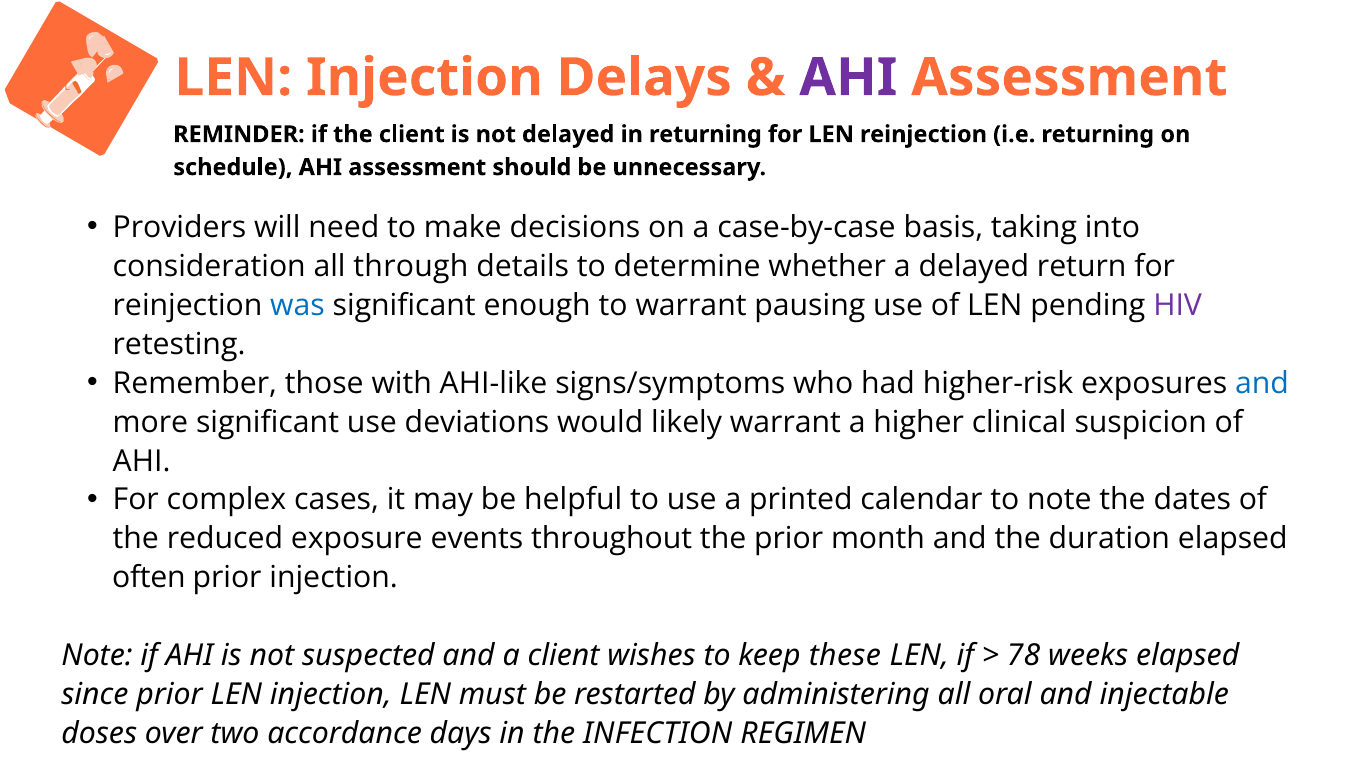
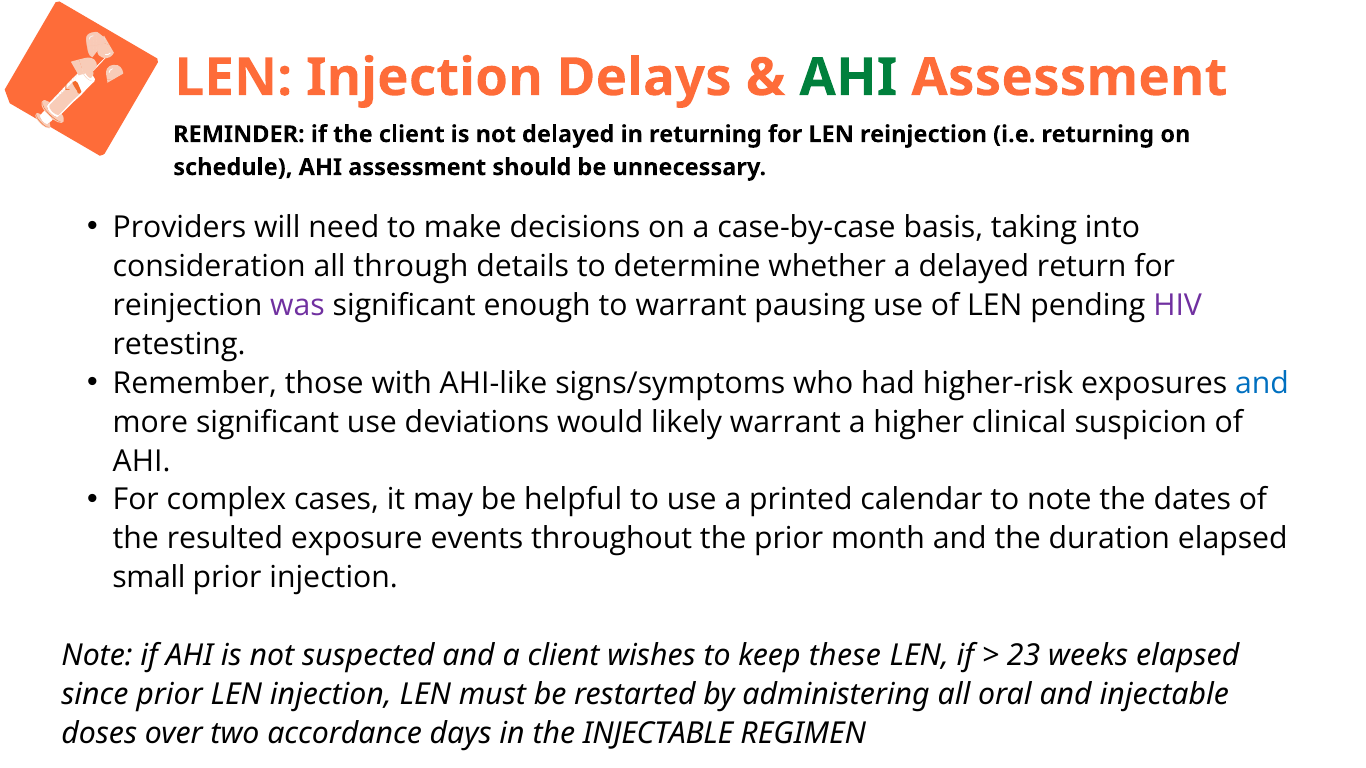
AHI at (848, 78) colour: purple -> green
was colour: blue -> purple
reduced: reduced -> resulted
often: often -> small
78: 78 -> 23
the INFECTION: INFECTION -> INJECTABLE
